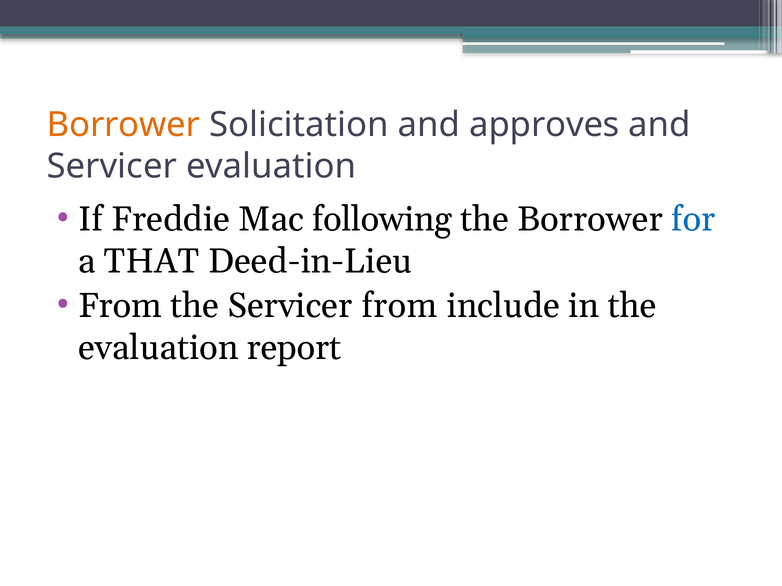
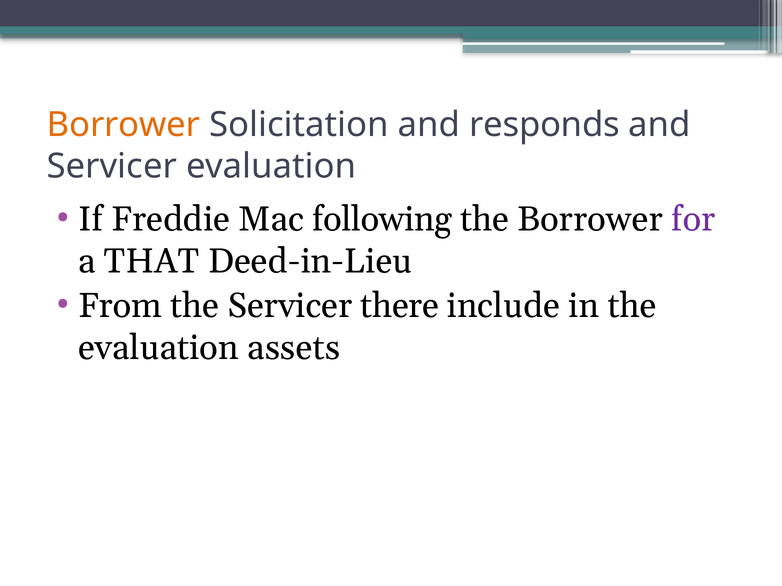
approves: approves -> responds
for colour: blue -> purple
Servicer from: from -> there
report: report -> assets
